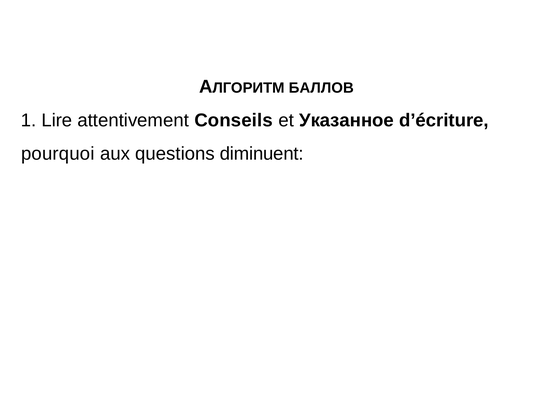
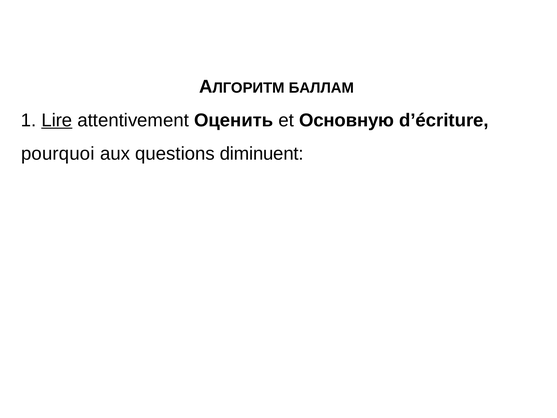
БАЛЛОВ: БАЛЛОВ -> БАЛЛАМ
Lire underline: none -> present
Conseils: Conseils -> Оценить
Указанное: Указанное -> Основную
